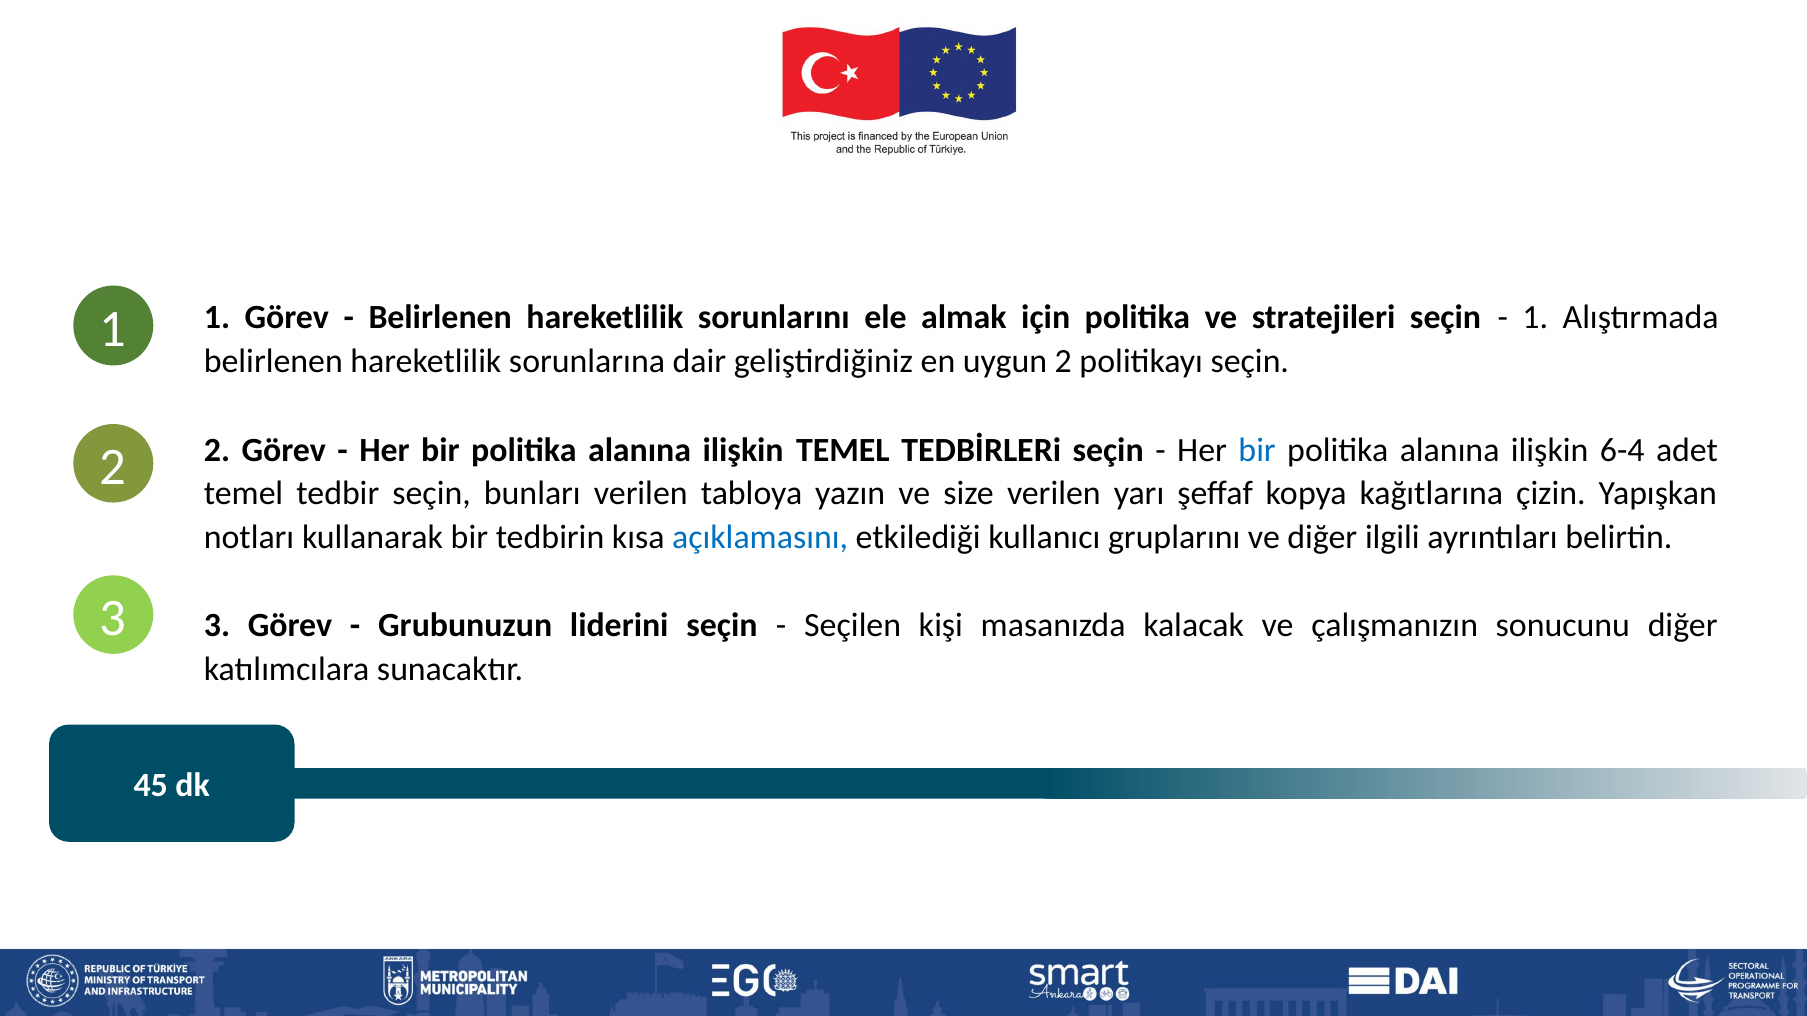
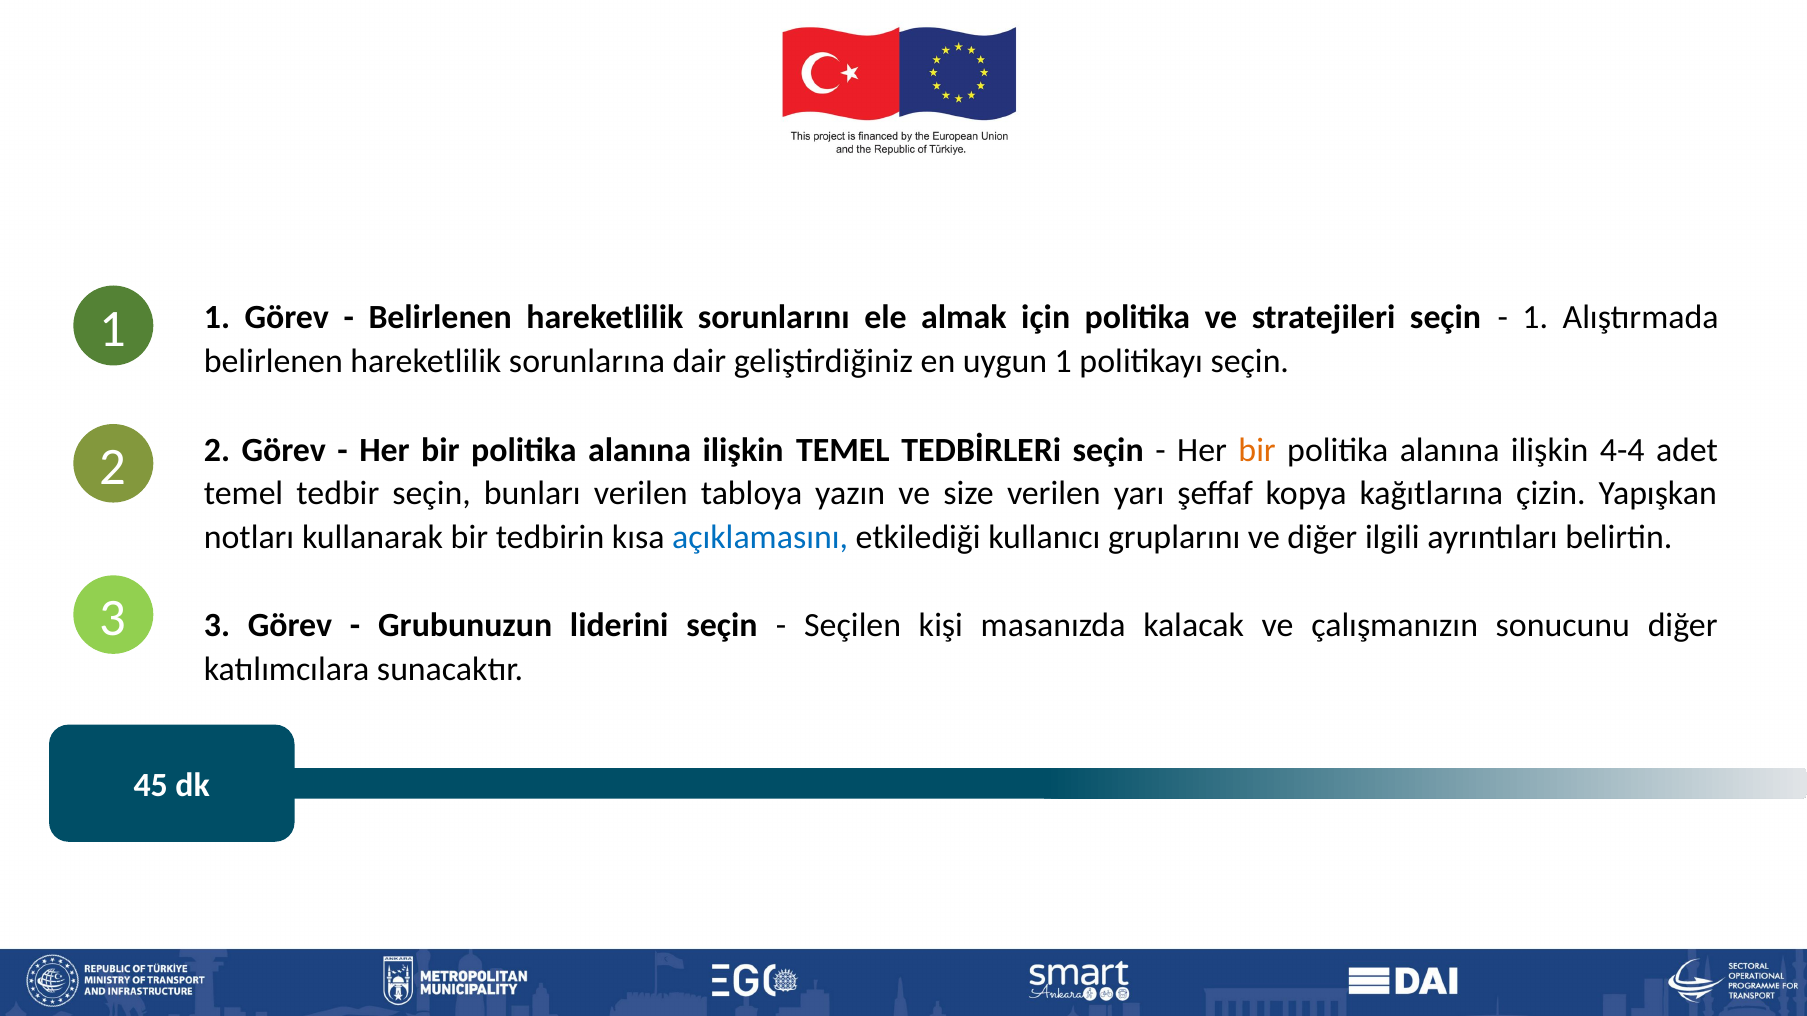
uygun 2: 2 -> 1
bir at (1257, 450) colour: blue -> orange
6-4: 6-4 -> 4-4
